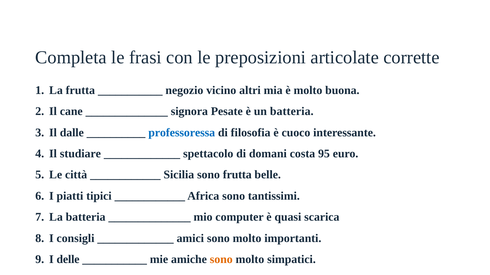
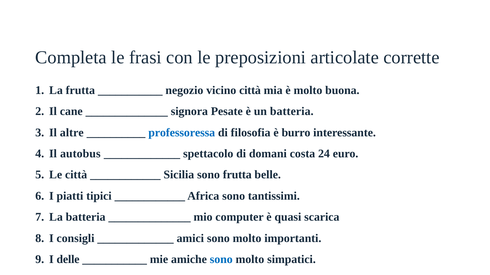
vicino altri: altri -> città
dalle: dalle -> altre
cuoco: cuoco -> burro
studiare: studiare -> autobus
95: 95 -> 24
sono at (221, 260) colour: orange -> blue
